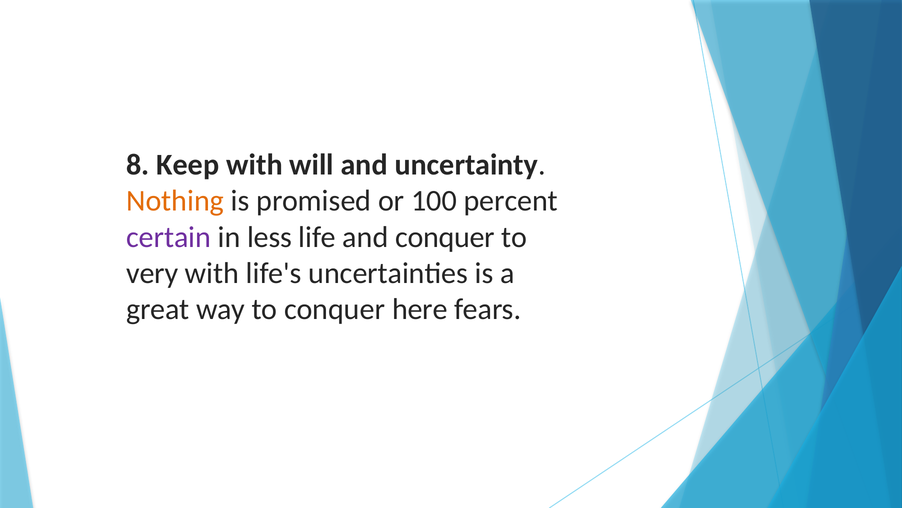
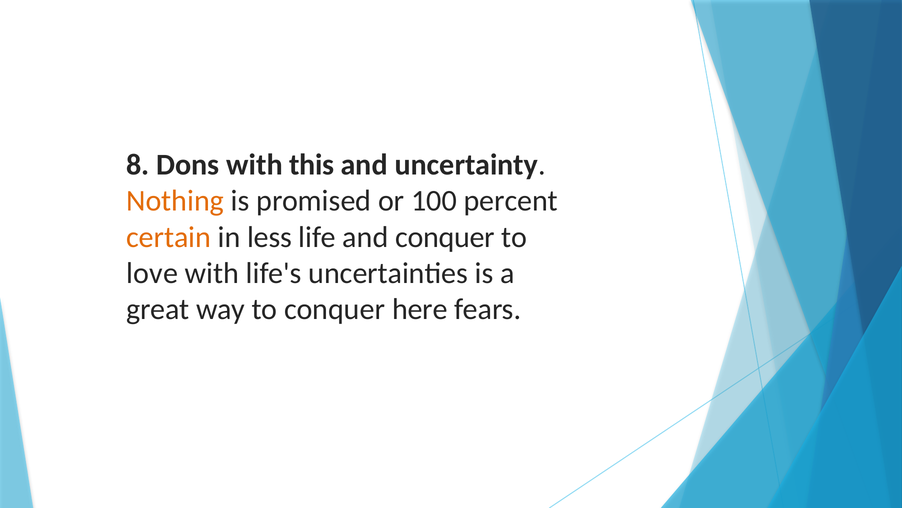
Keep: Keep -> Dons
will: will -> this
certain colour: purple -> orange
very: very -> love
